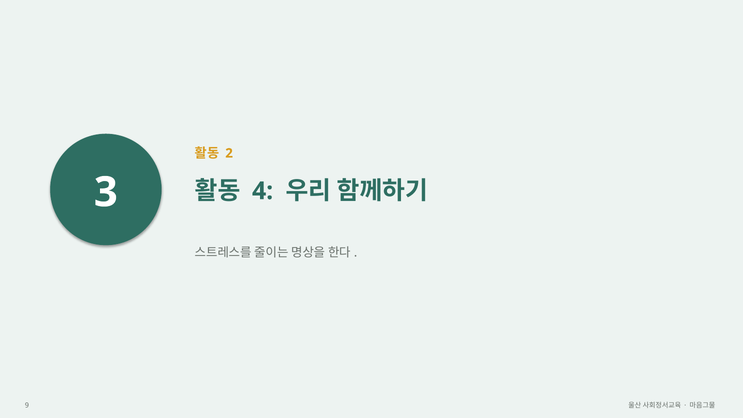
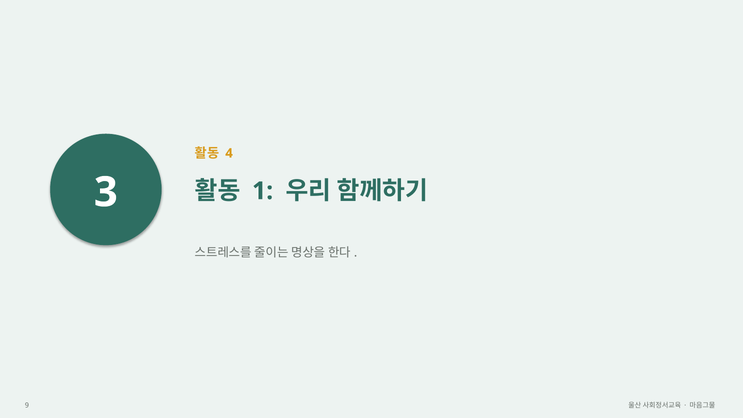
2: 2 -> 4
4: 4 -> 1
